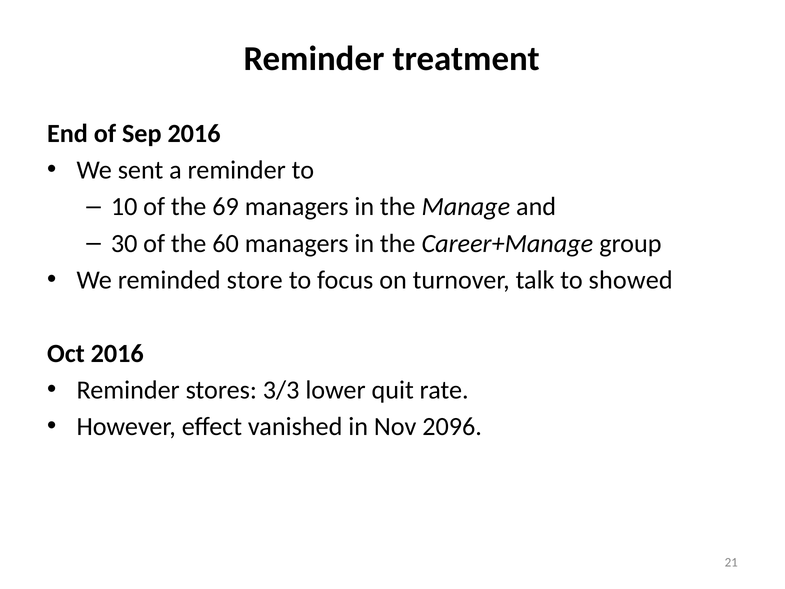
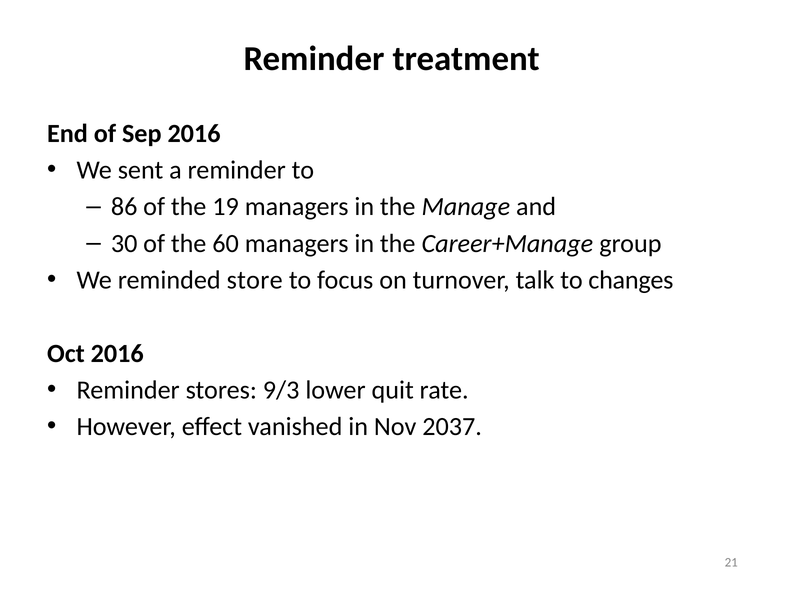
10: 10 -> 86
69: 69 -> 19
showed: showed -> changes
3/3: 3/3 -> 9/3
2096: 2096 -> 2037
